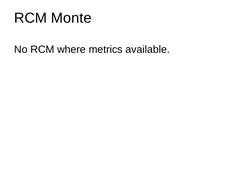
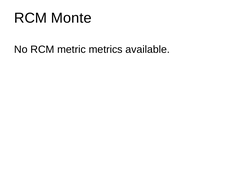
where: where -> metric
